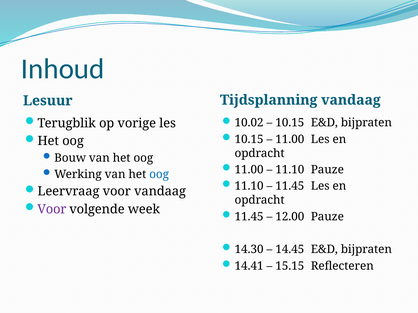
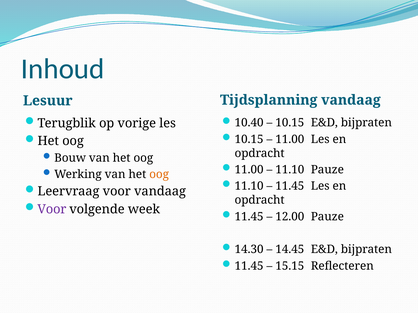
10.02: 10.02 -> 10.40
oog at (159, 175) colour: blue -> orange
14.41 at (249, 266): 14.41 -> 11.45
